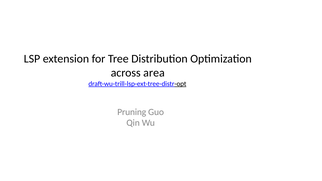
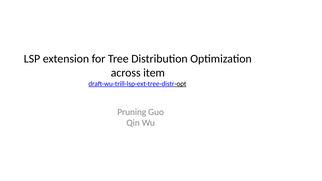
area: area -> item
